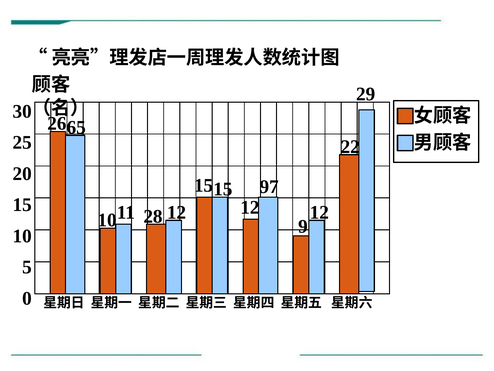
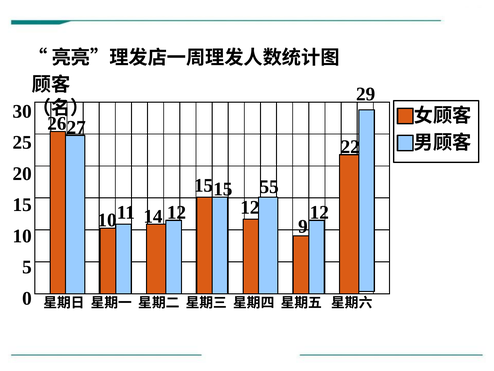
65: 65 -> 27
97: 97 -> 55
28: 28 -> 14
